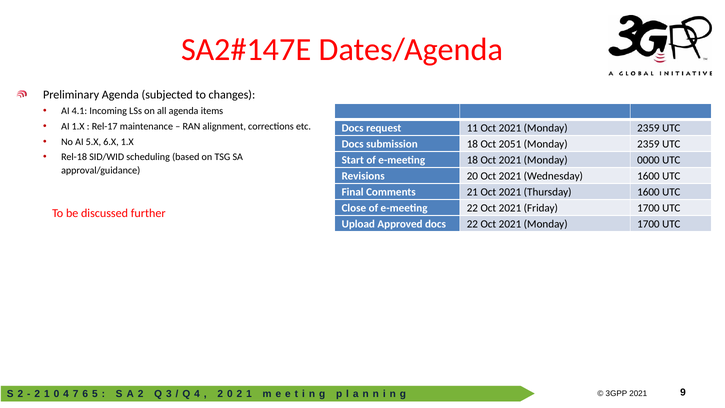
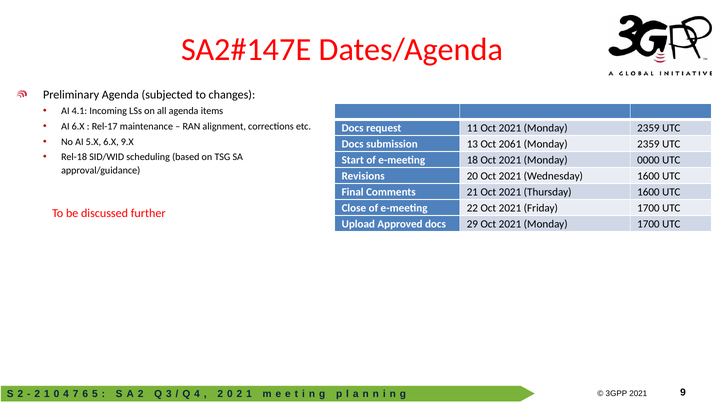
AI 1.X: 1.X -> 6.X
6.X 1.X: 1.X -> 9.X
submission 18: 18 -> 13
2051: 2051 -> 2061
docs 22: 22 -> 29
